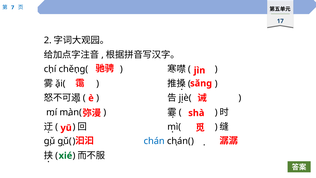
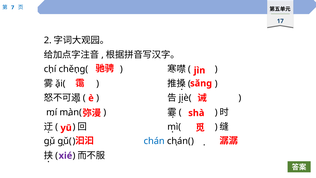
xié colour: green -> purple
